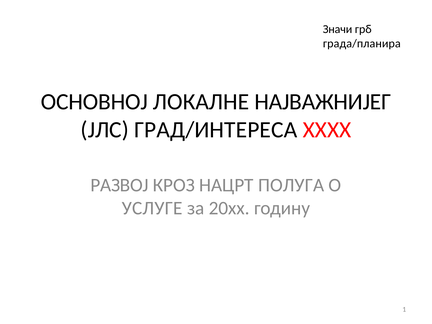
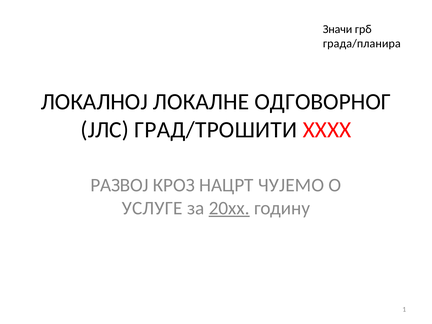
ОСНОВНОЈ: ОСНОВНОЈ -> ЛОКАЛНОЈ
НАЈВАЖНИЈЕГ: НАЈВАЖНИЈЕГ -> ОДГОВОРНОГ
ГРАД/ИНТЕРЕСА: ГРАД/ИНТЕРЕСА -> ГРАД/ТРОШИТИ
ПОЛУГА: ПОЛУГА -> ЧУЈЕМО
20хх underline: none -> present
